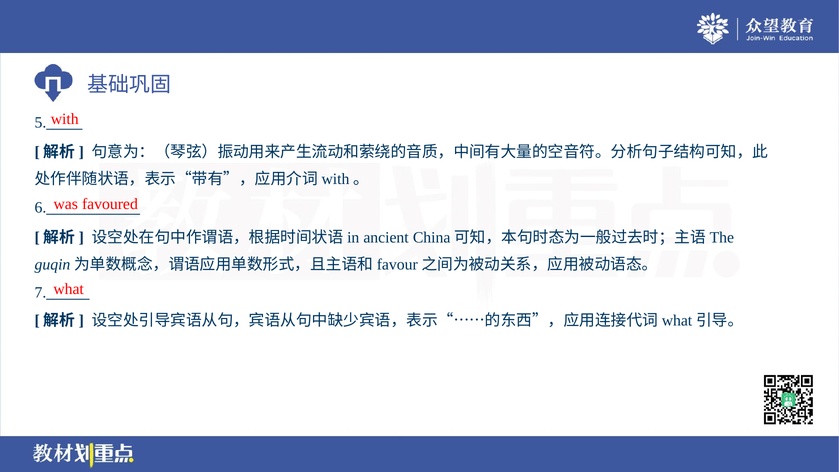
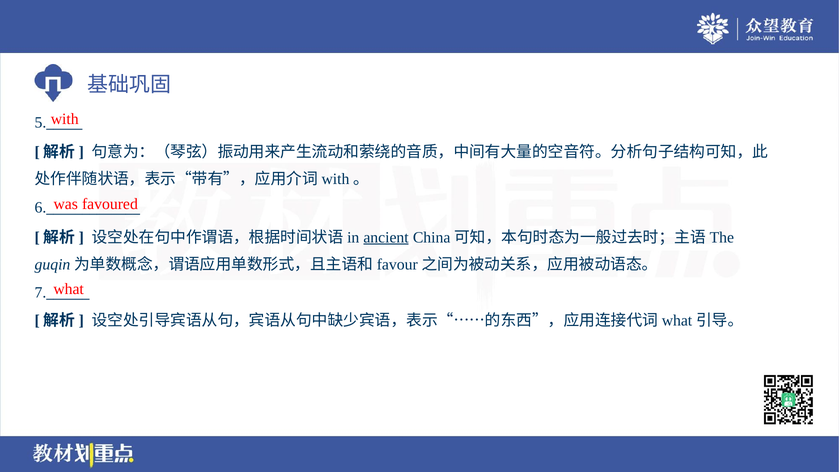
ancient underline: none -> present
